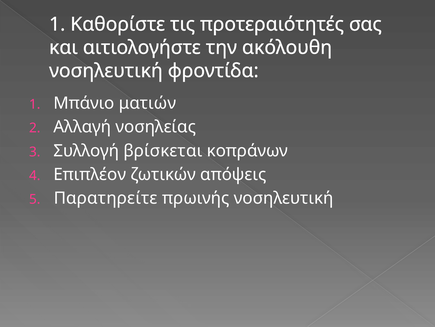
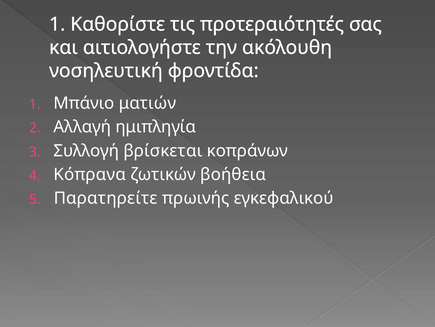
νοσηλείας: νοσηλείας -> ημιπληγία
Επιπλέον: Επιπλέον -> Κόπρανα
απόψεις: απόψεις -> βοήθεια
πρωινής νοσηλευτική: νοσηλευτική -> εγκεφαλικού
